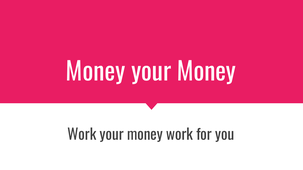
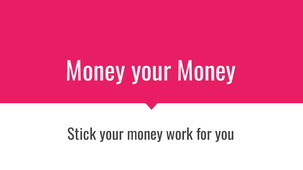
Work at (82, 135): Work -> Stick
